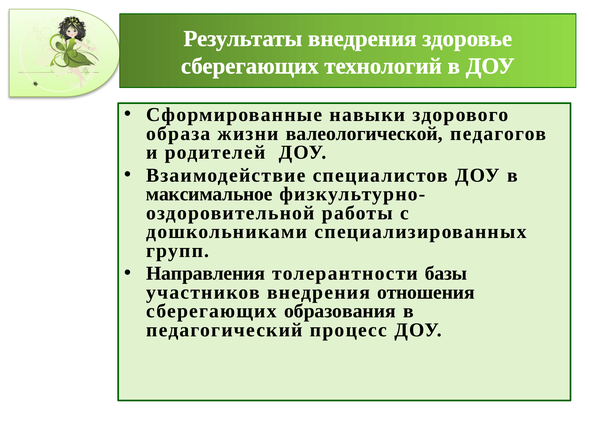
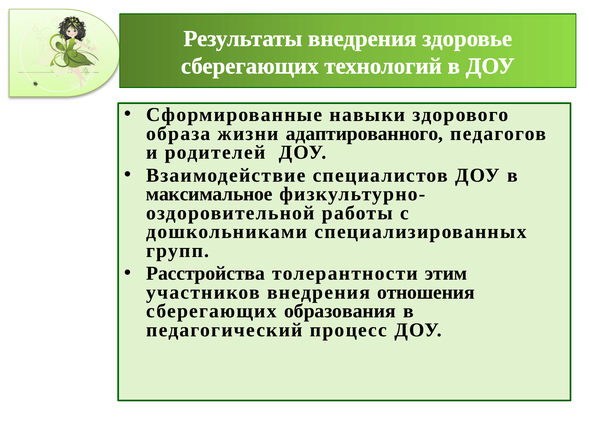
валеологической: валеологической -> адаптированного
Направления: Направления -> Расстройства
базы: базы -> этим
